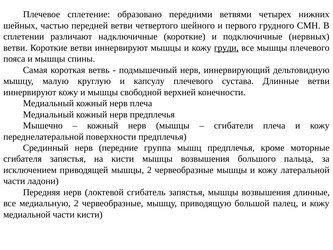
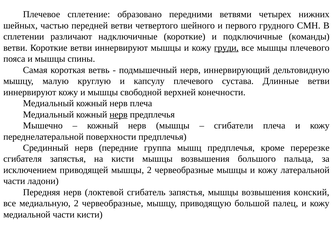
нервных: нервных -> команды
нерв at (119, 114) underline: none -> present
моторные: моторные -> перерезке
возвышения длинные: длинные -> конский
